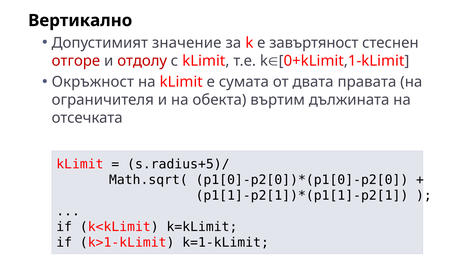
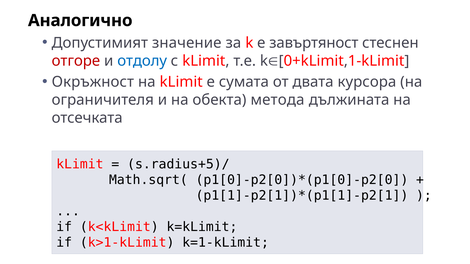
Вертикално: Вертикално -> Аналогично
отдолу colour: red -> blue
правата: правата -> курсора
въртим: въртим -> метода
